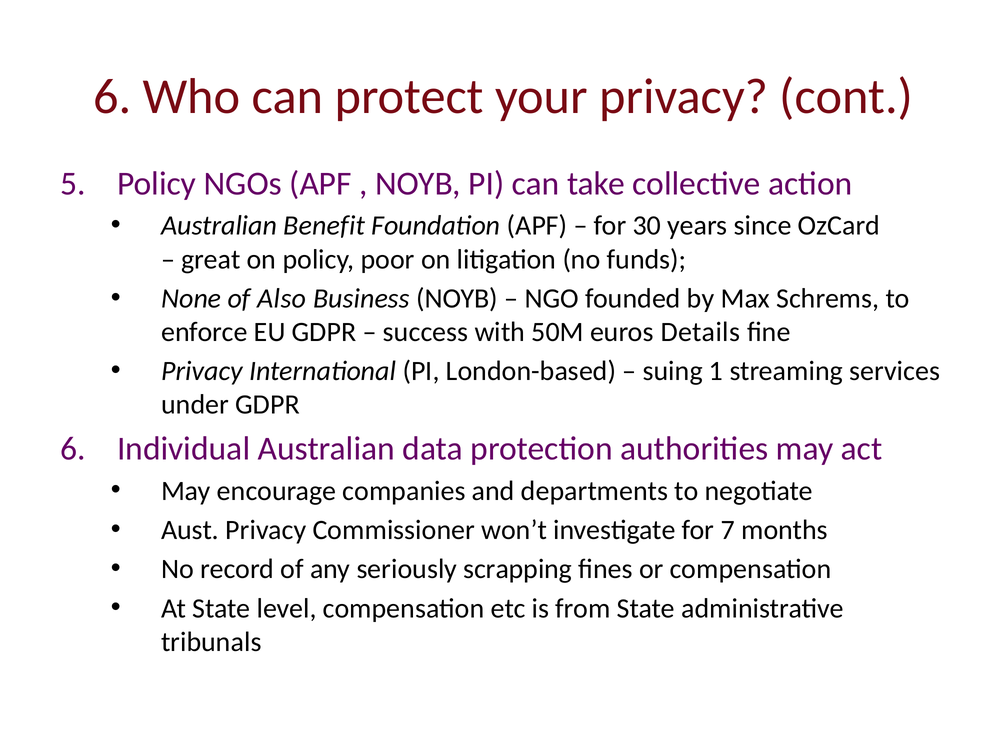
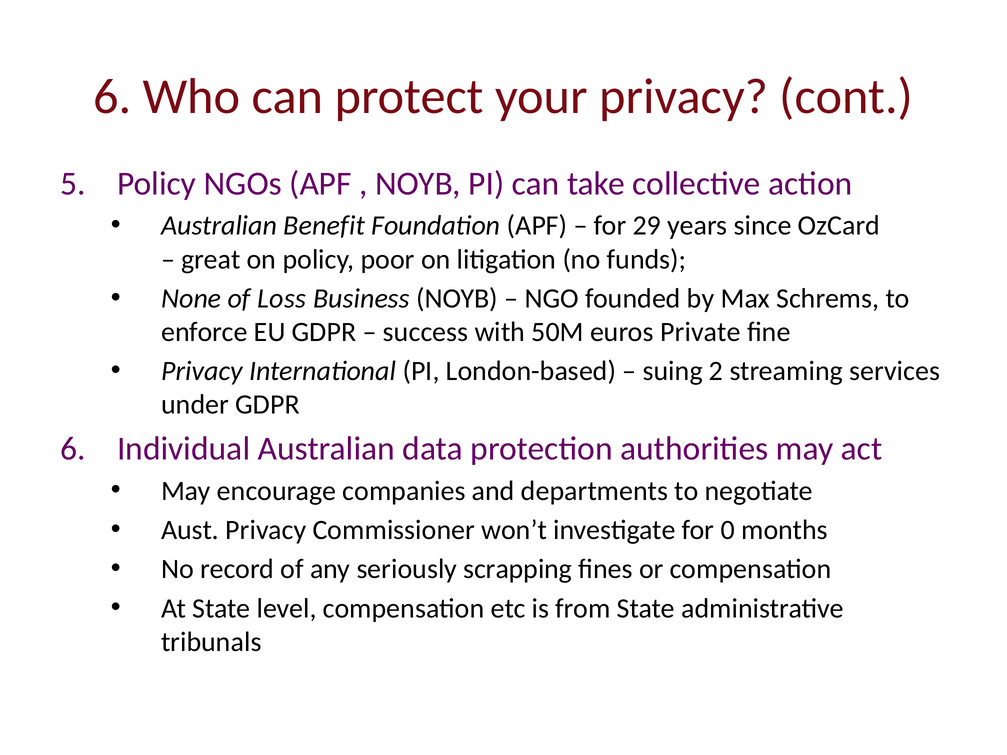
30: 30 -> 29
Also: Also -> Loss
Details: Details -> Private
1: 1 -> 2
7: 7 -> 0
